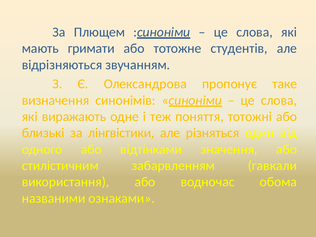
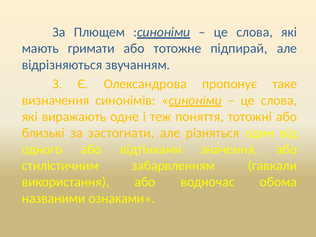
студентів: студентів -> підпирай
лінгвістики: лінгвістики -> застогнати
